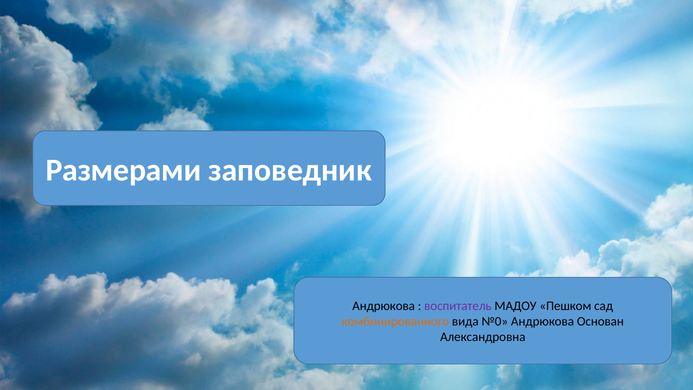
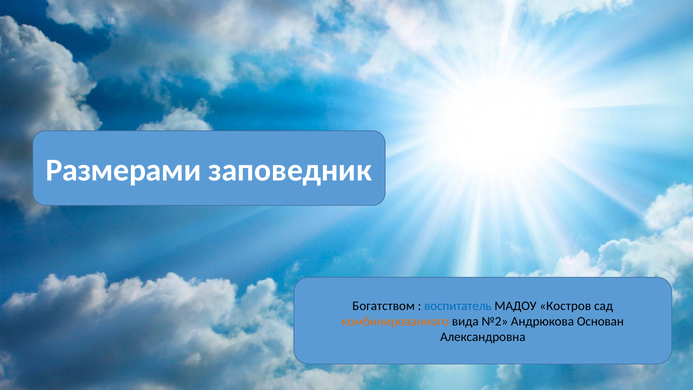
Андрюкова at (384, 306): Андрюкова -> Богатством
воспитатель colour: purple -> blue
Пешком: Пешком -> Костров
№0: №0 -> №2
